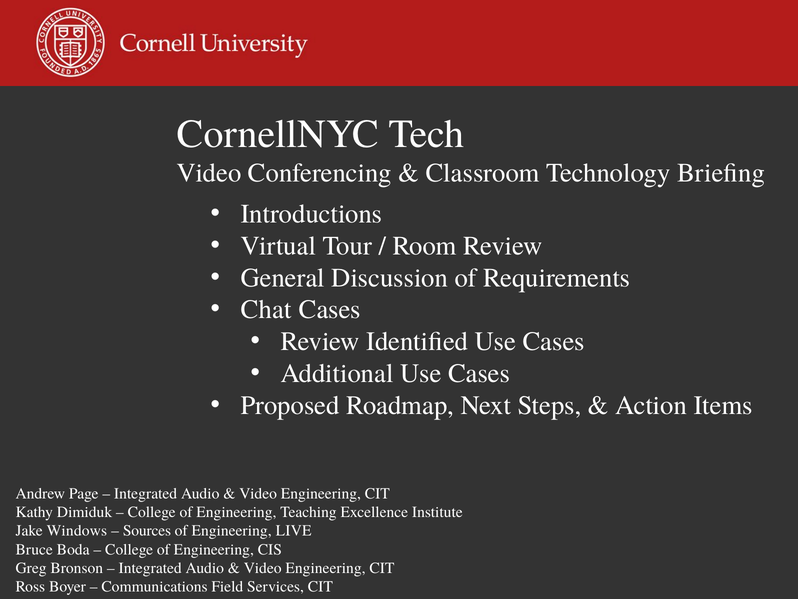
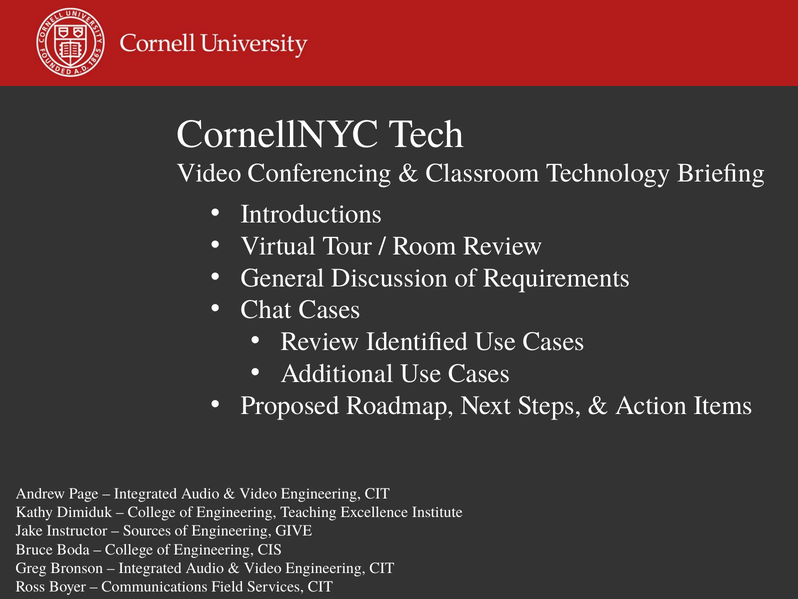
Windows: Windows -> Instructor
LIVE: LIVE -> GIVE
